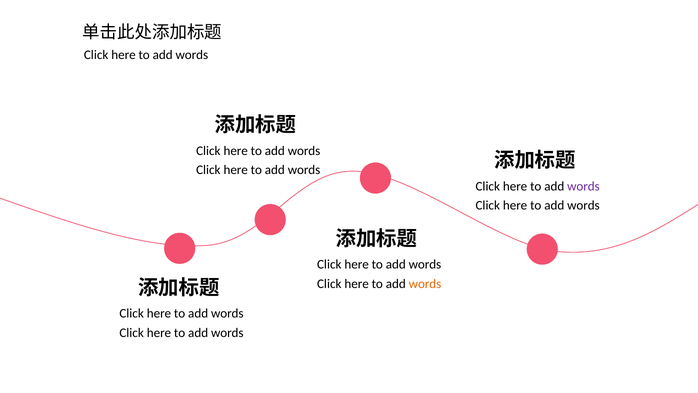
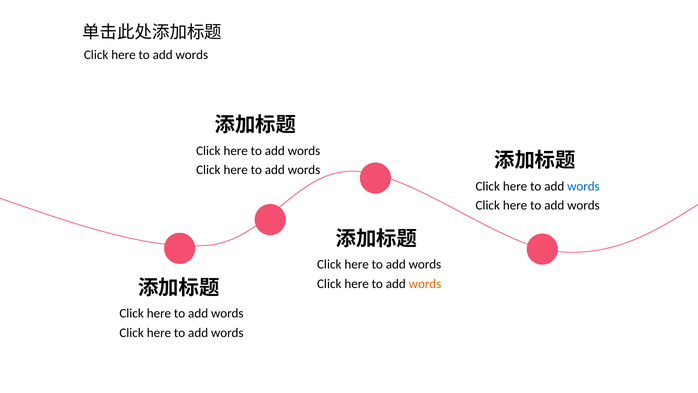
words at (583, 186) colour: purple -> blue
